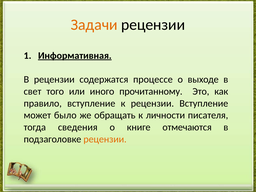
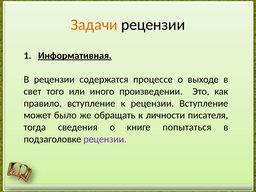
прочитанному: прочитанному -> произведении
отмечаются: отмечаются -> попытаться
рецензии at (105, 139) colour: orange -> purple
